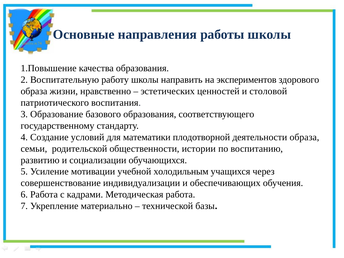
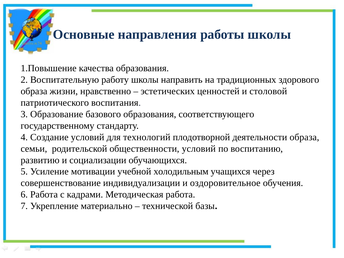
экспериментов: экспериментов -> традиционных
математики: математики -> технологий
общественности истории: истории -> условий
обеспечивающих: обеспечивающих -> оздоровительное
